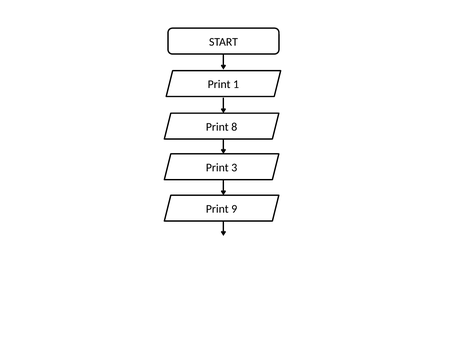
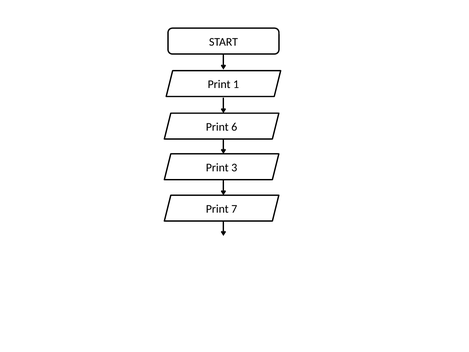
8: 8 -> 6
9: 9 -> 7
